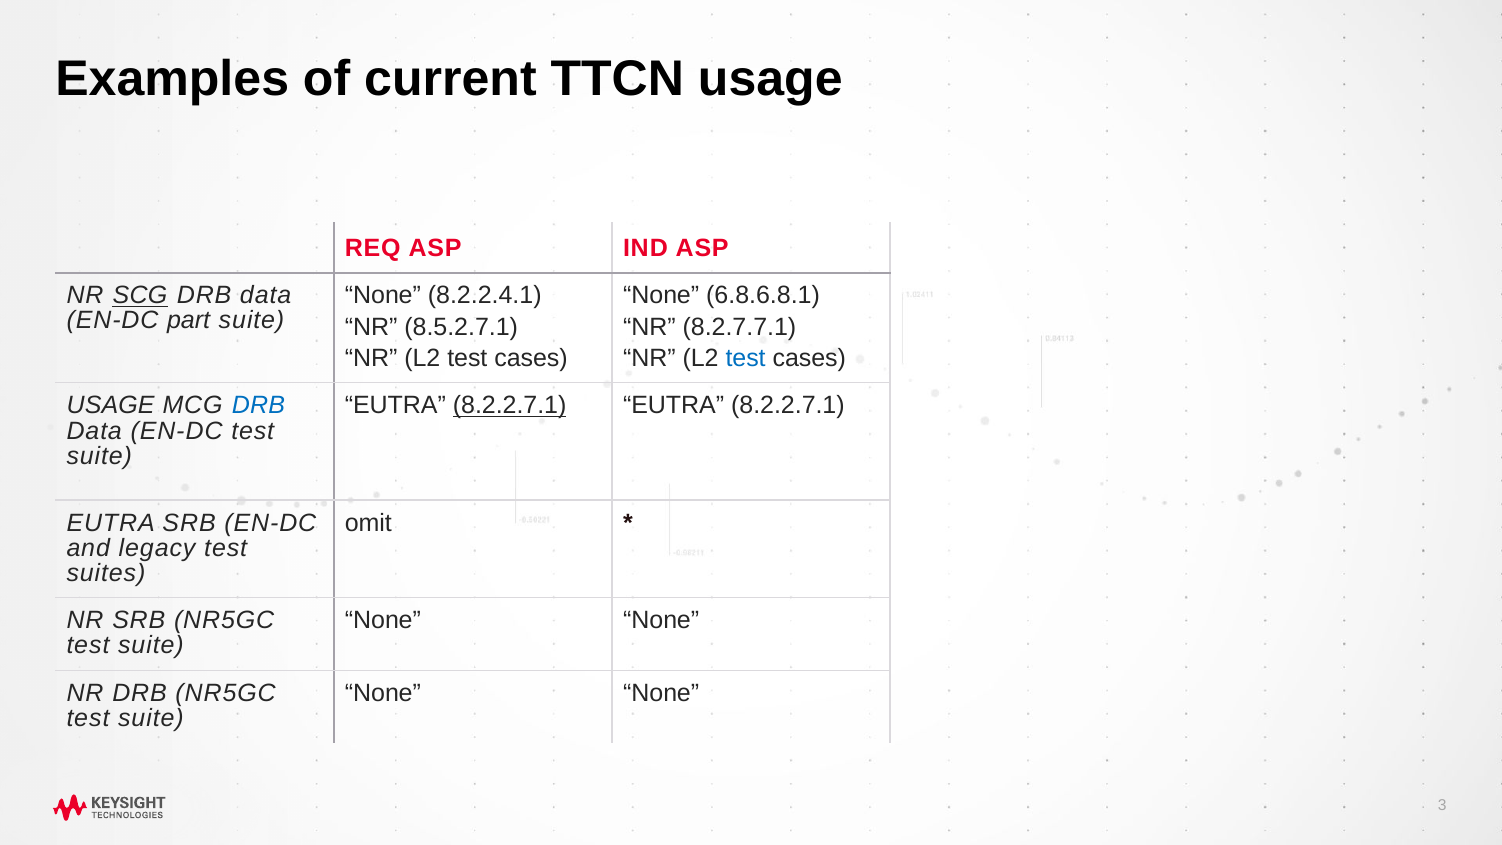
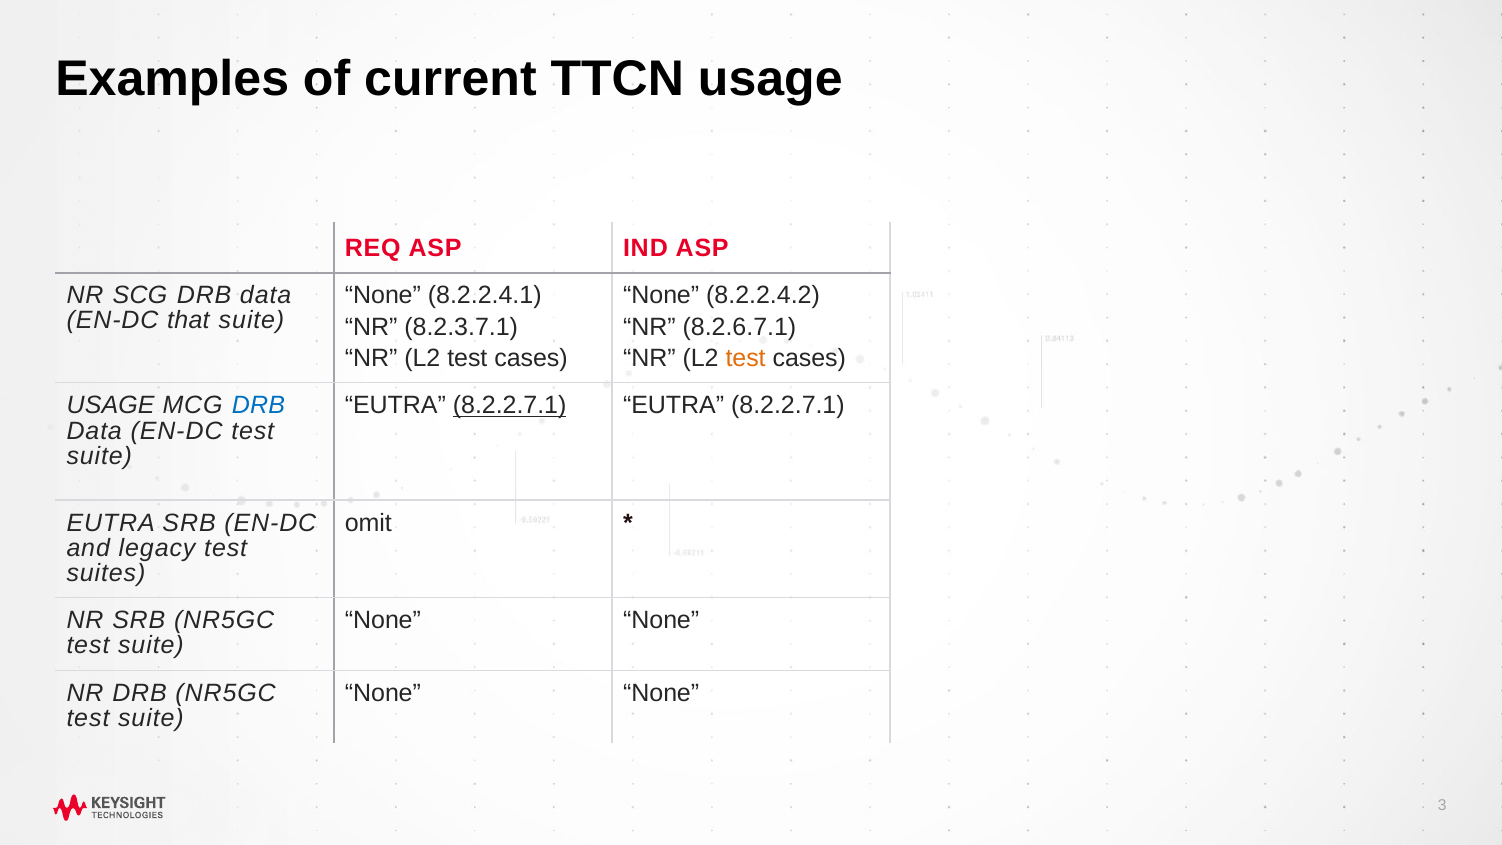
SCG underline: present -> none
6.8.6.8.1: 6.8.6.8.1 -> 8.2.2.4.2
part: part -> that
8.5.2.7.1: 8.5.2.7.1 -> 8.2.3.7.1
8.2.7.7.1: 8.2.7.7.1 -> 8.2.6.7.1
test at (746, 358) colour: blue -> orange
